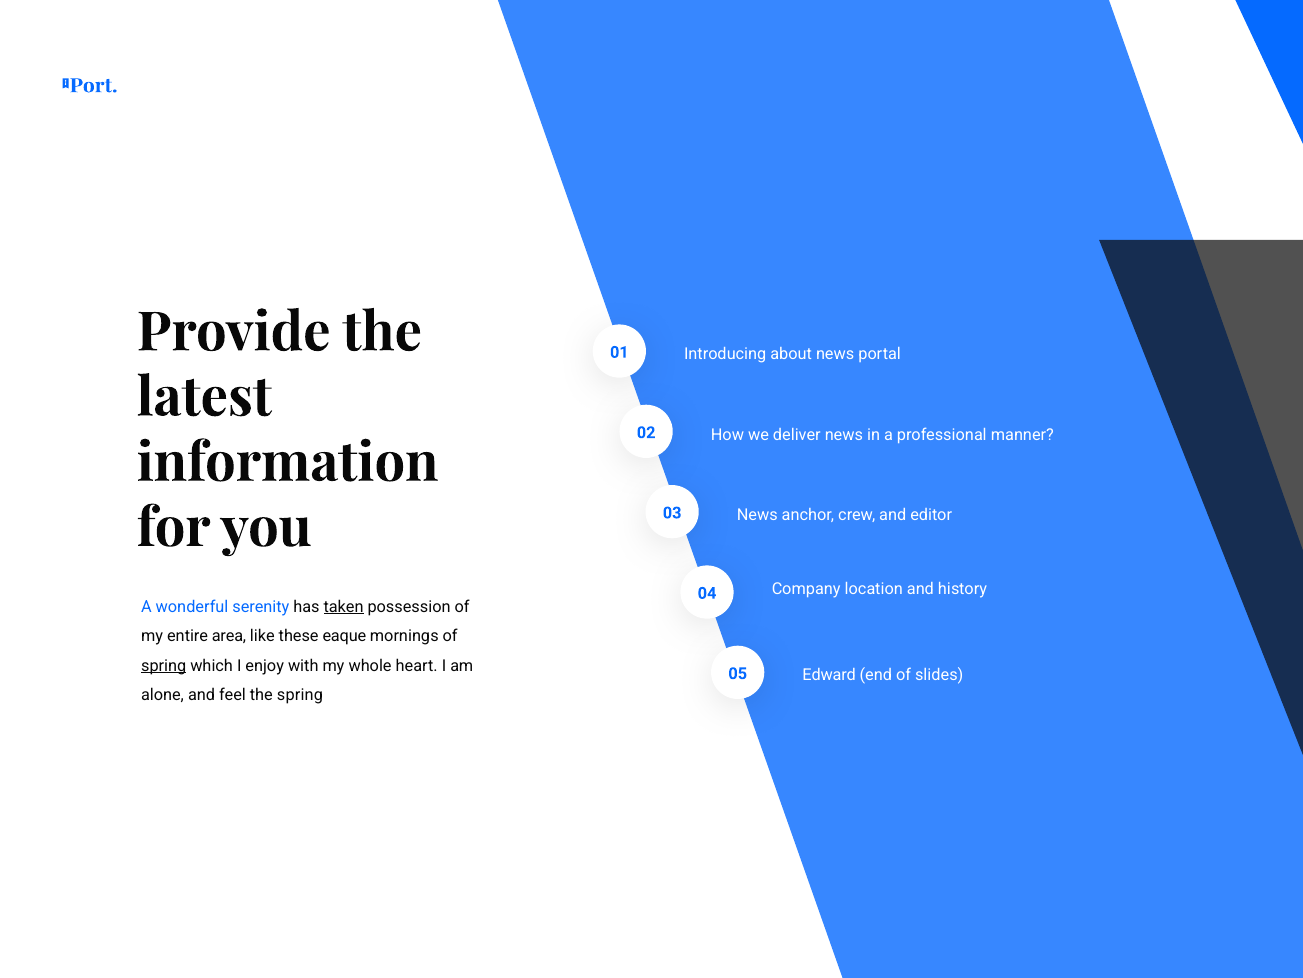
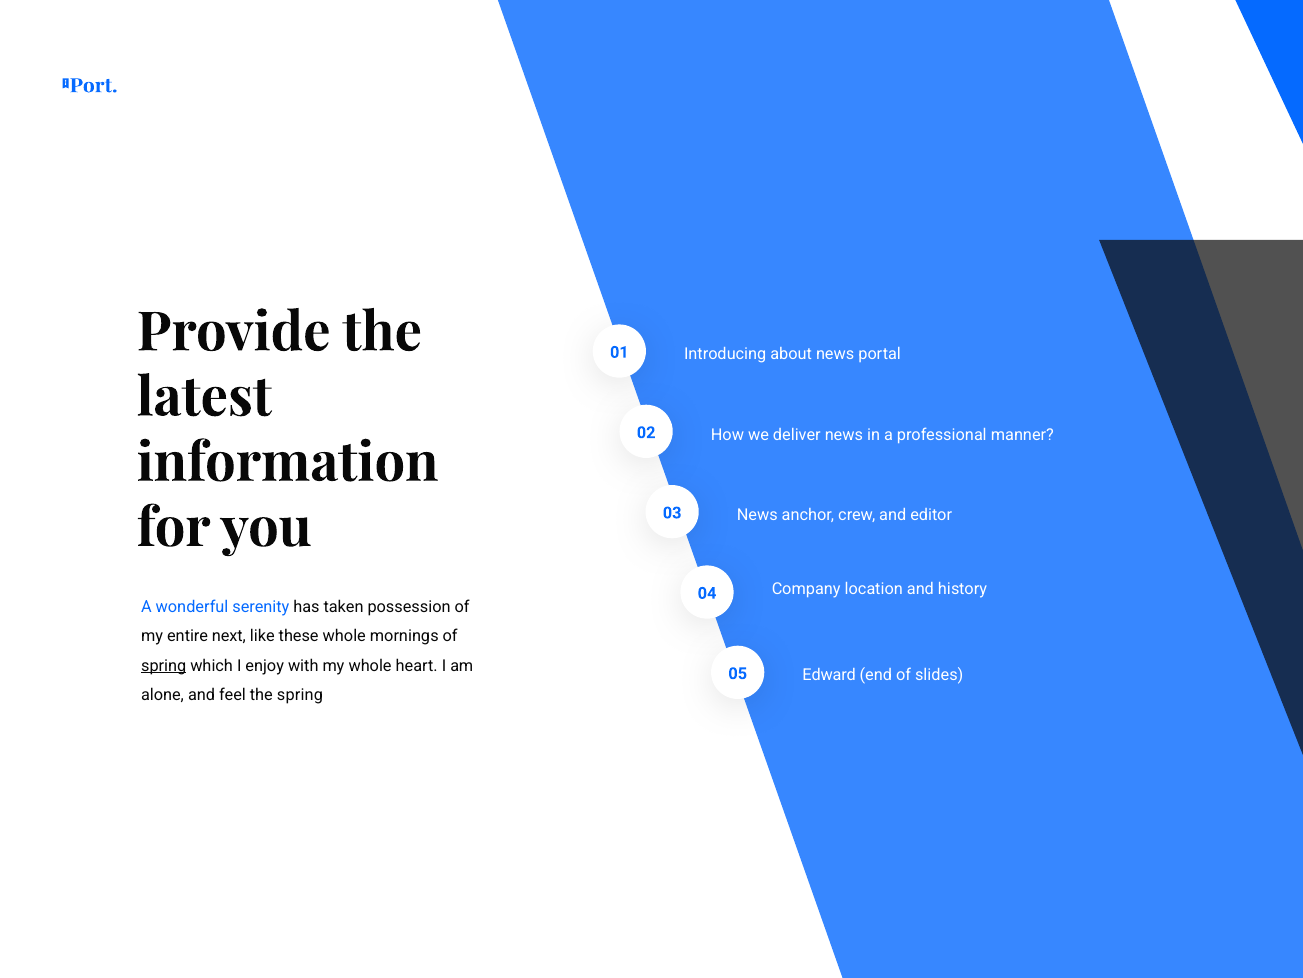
taken underline: present -> none
area: area -> next
these eaque: eaque -> whole
